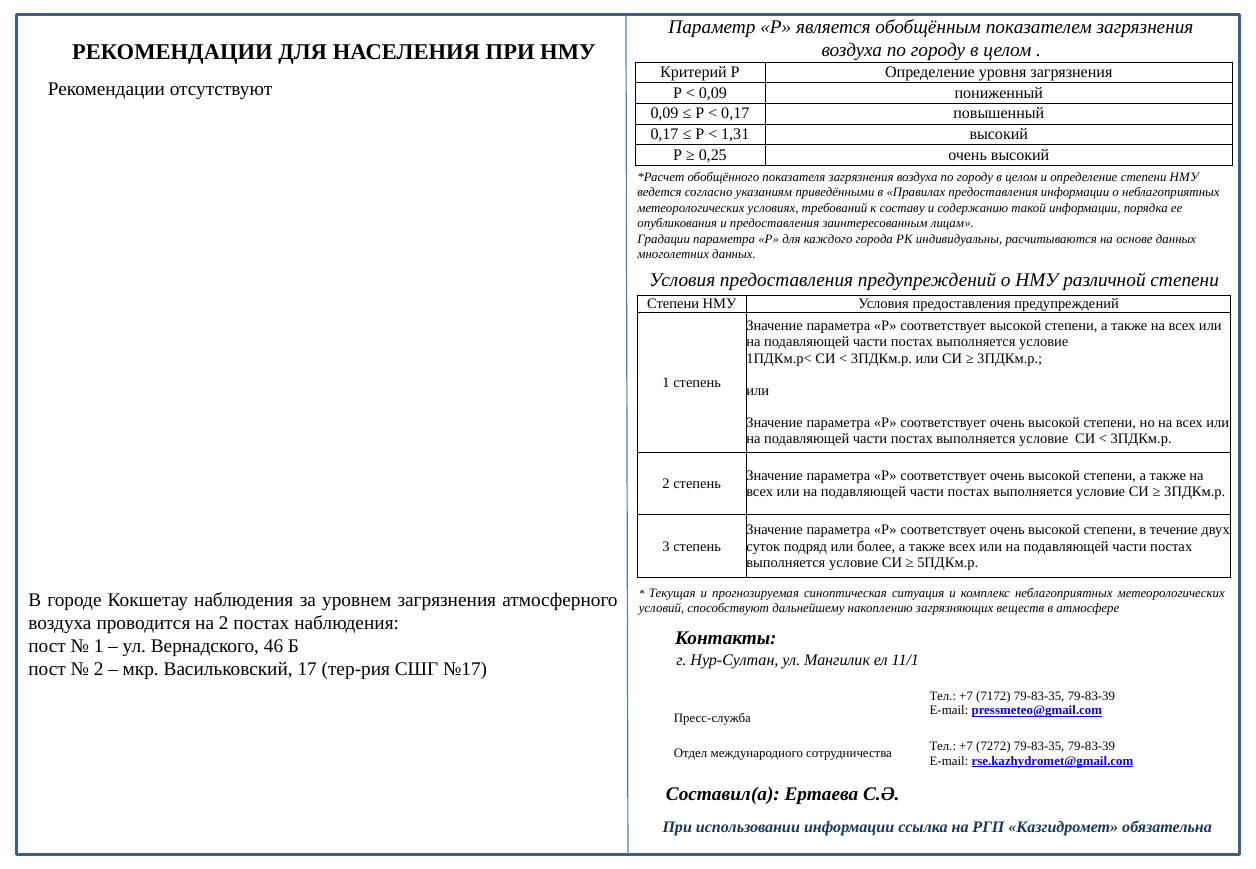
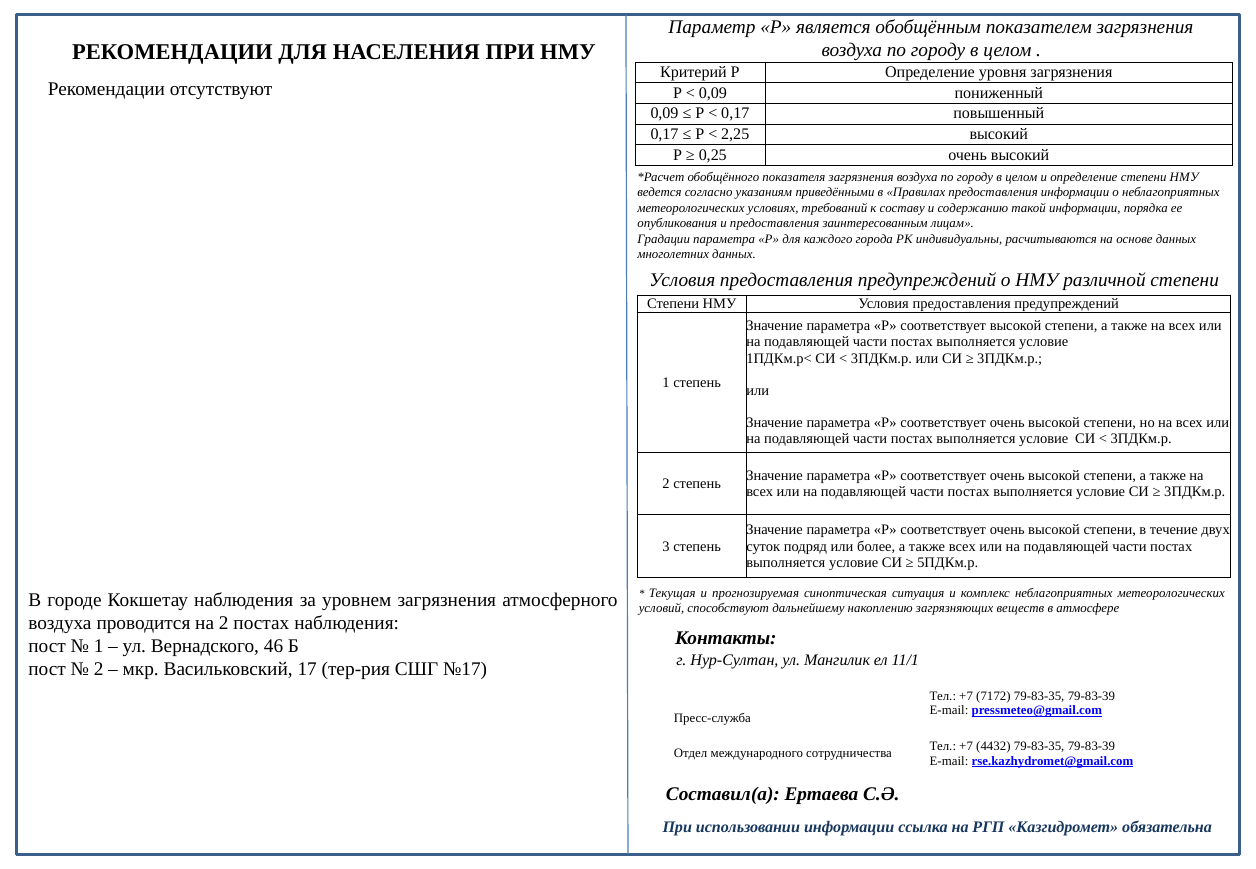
1,31: 1,31 -> 2,25
7272: 7272 -> 4432
